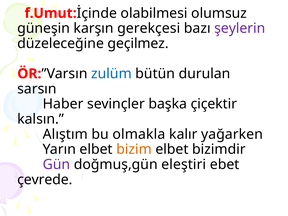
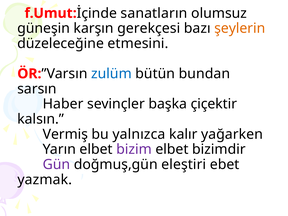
olabilmesi: olabilmesi -> sanatların
şeylerin colour: purple -> orange
geçilmez: geçilmez -> etmesini
durulan: durulan -> bundan
Alıştım: Alıştım -> Vermiş
olmakla: olmakla -> yalnızca
bizim colour: orange -> purple
çevrede: çevrede -> yazmak
